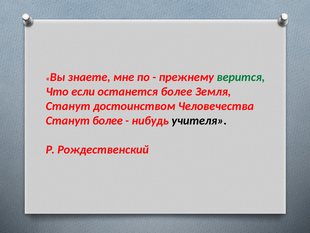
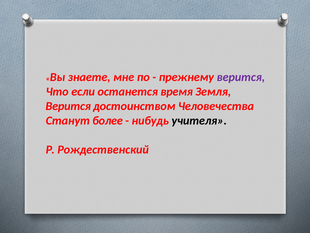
верится at (241, 77) colour: green -> purple
останется более: более -> время
Станут at (68, 106): Станут -> Верится
